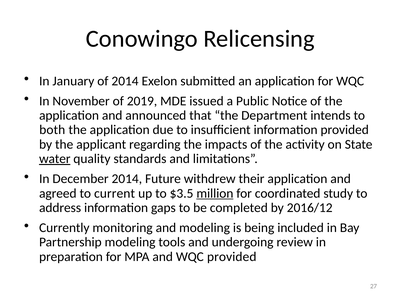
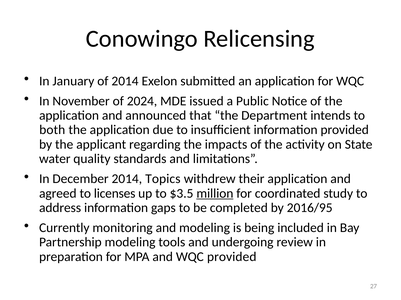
2019: 2019 -> 2024
water underline: present -> none
Future: Future -> Topics
current: current -> licenses
2016/12: 2016/12 -> 2016/95
